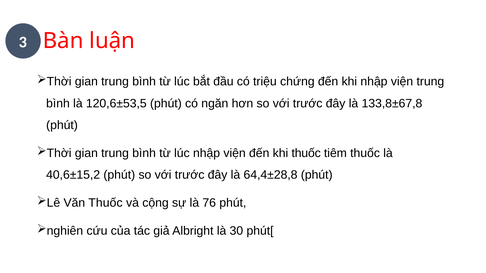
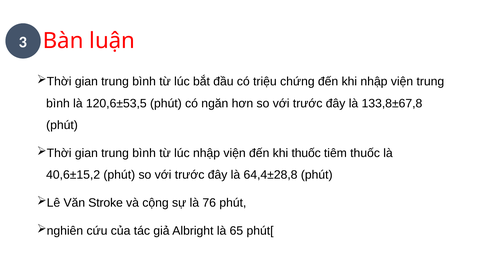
Văn Thuốc: Thuốc -> Stroke
30: 30 -> 65
